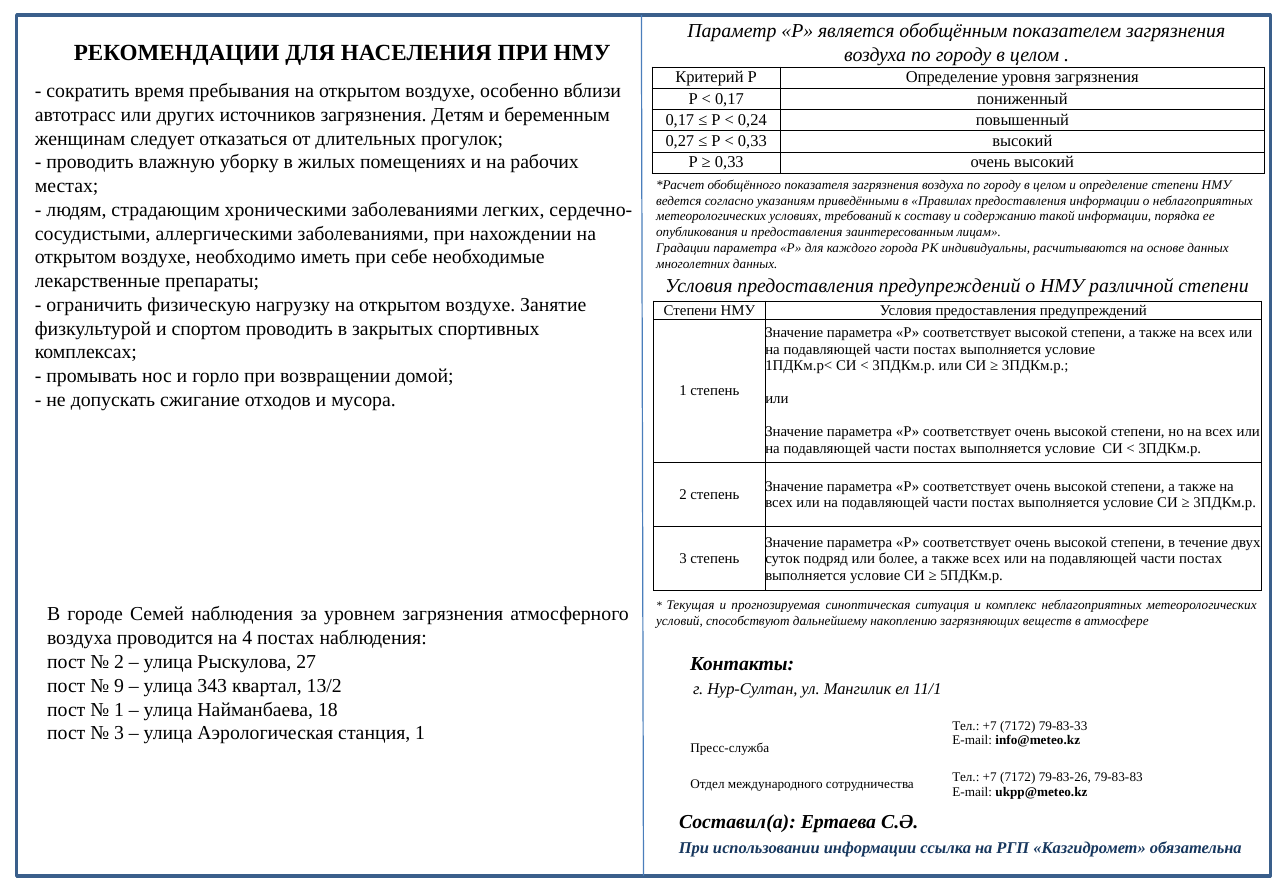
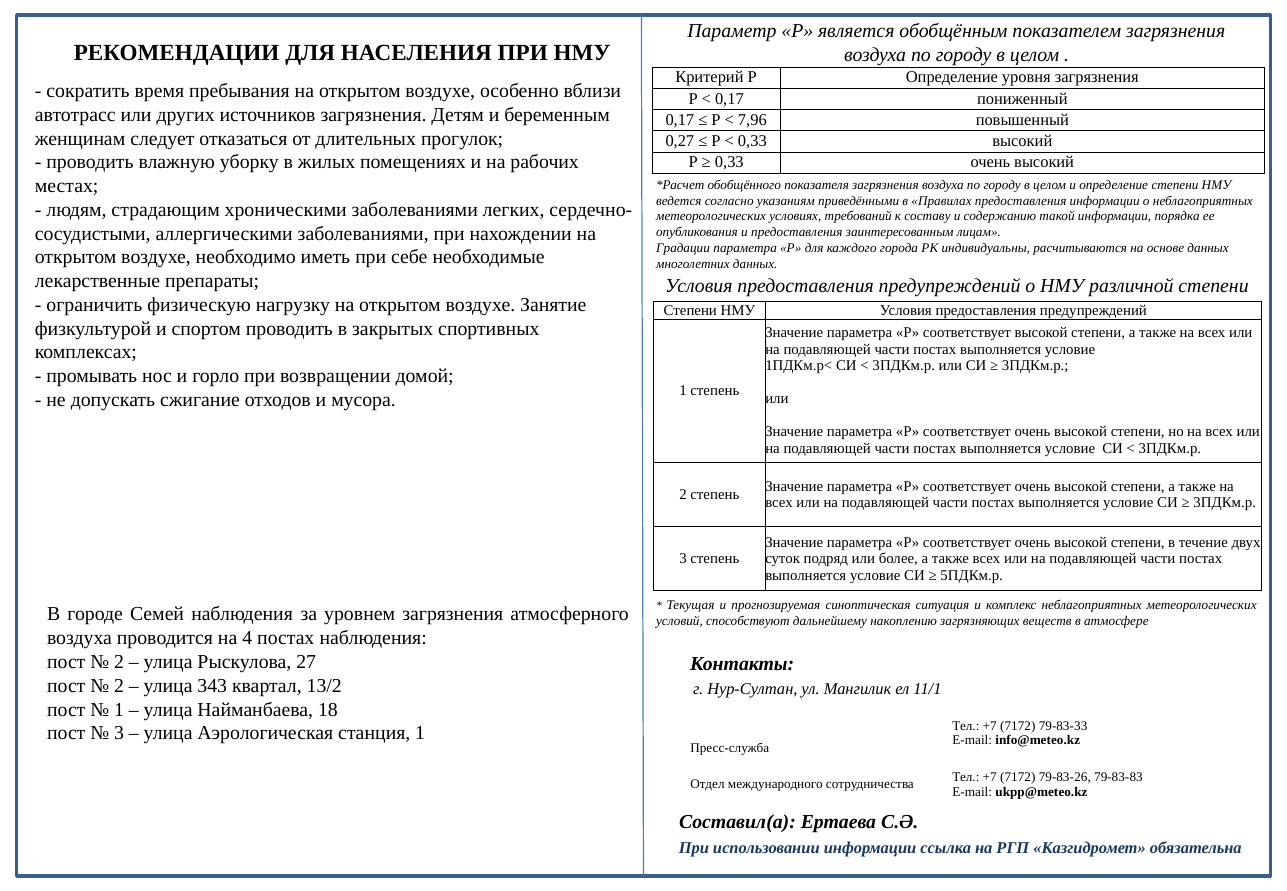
0,24: 0,24 -> 7,96
9 at (119, 686): 9 -> 2
